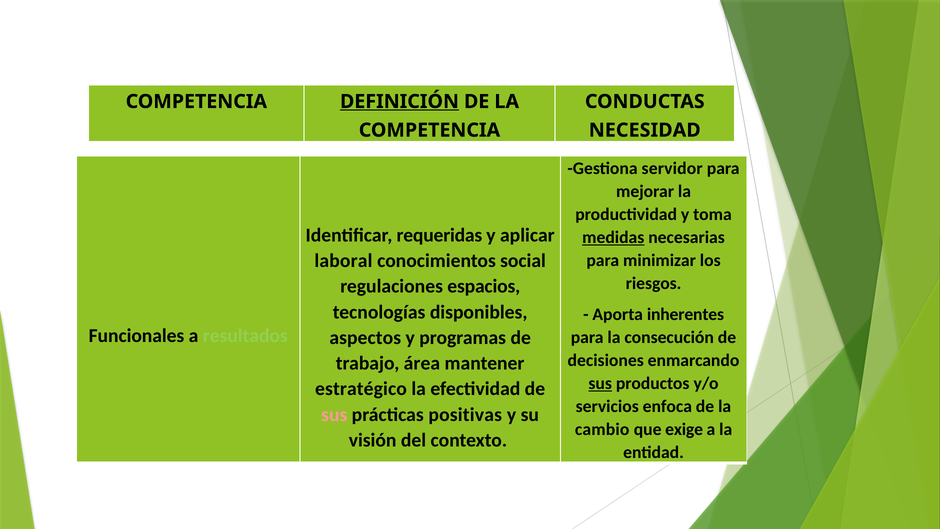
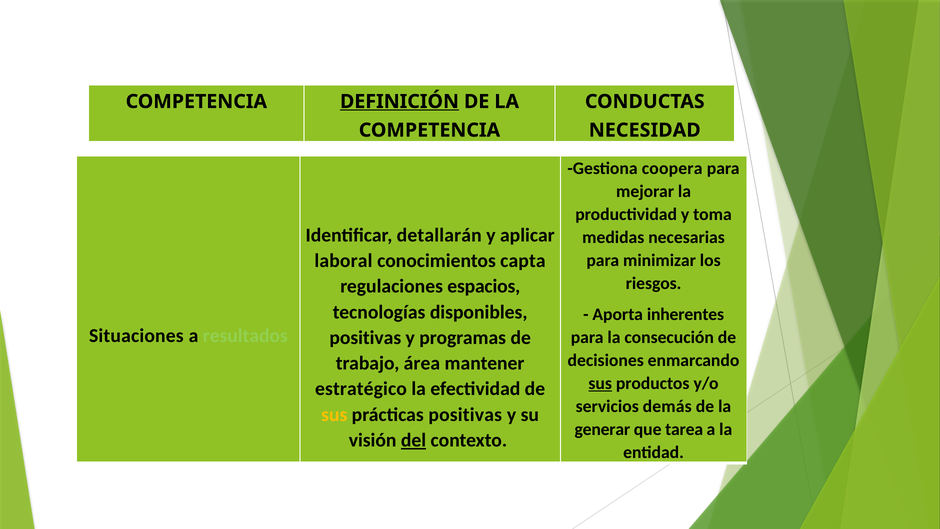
servidor: servidor -> coopera
requeridas: requeridas -> detallarán
medidas underline: present -> none
social: social -> capta
Funcionales: Funcionales -> Situaciones
aspectos at (365, 338): aspectos -> positivas
enfoca: enfoca -> demás
sus at (334, 414) colour: pink -> yellow
cambio: cambio -> generar
exige: exige -> tarea
del underline: none -> present
